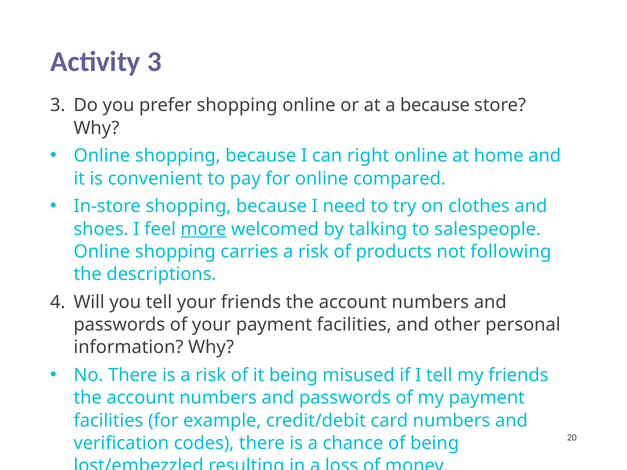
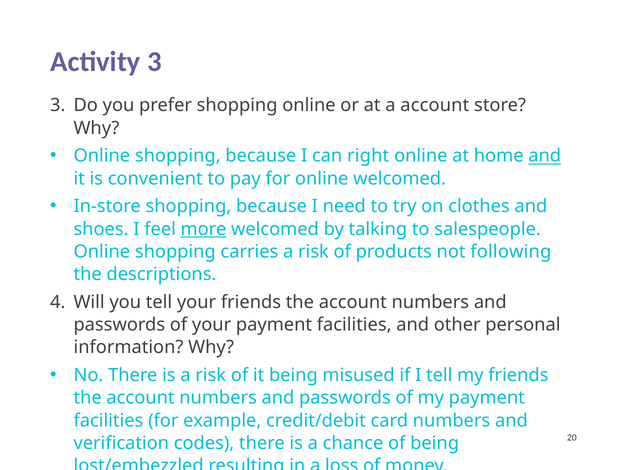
a because: because -> account
and at (545, 156) underline: none -> present
online compared: compared -> welcomed
